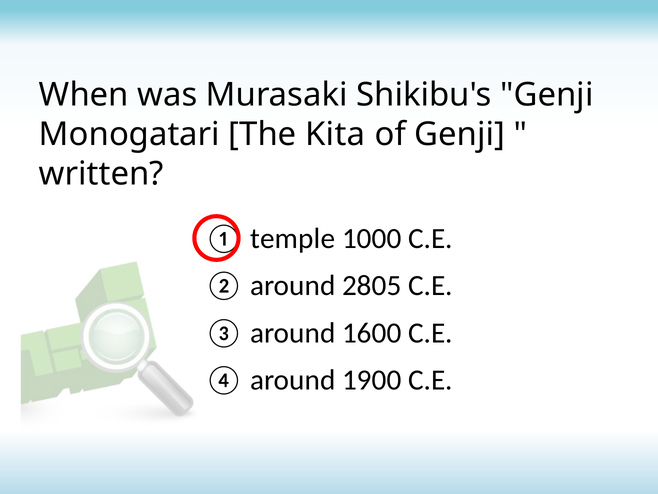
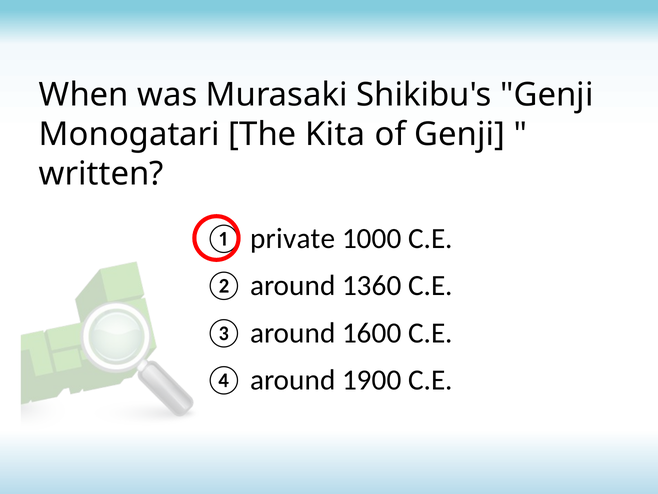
temple: temple -> private
2805: 2805 -> 1360
